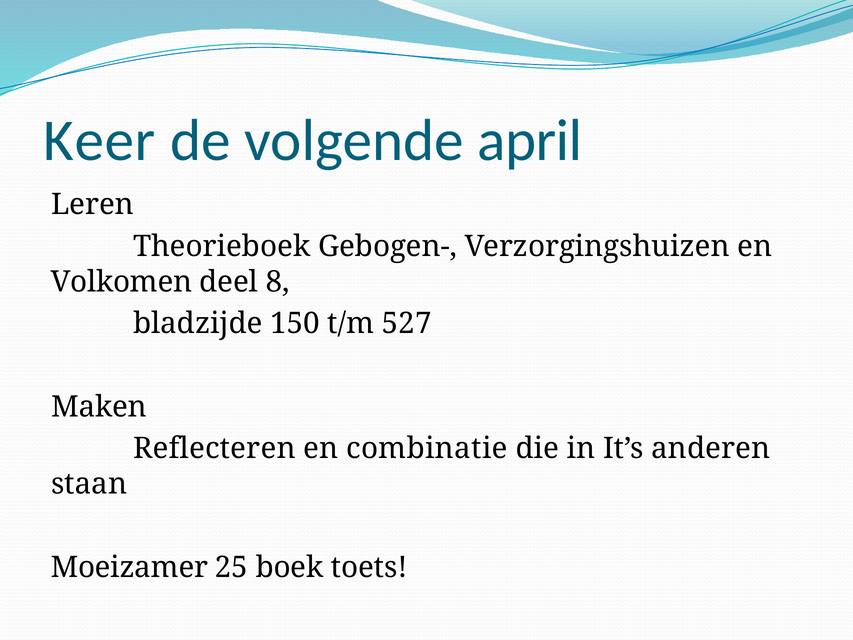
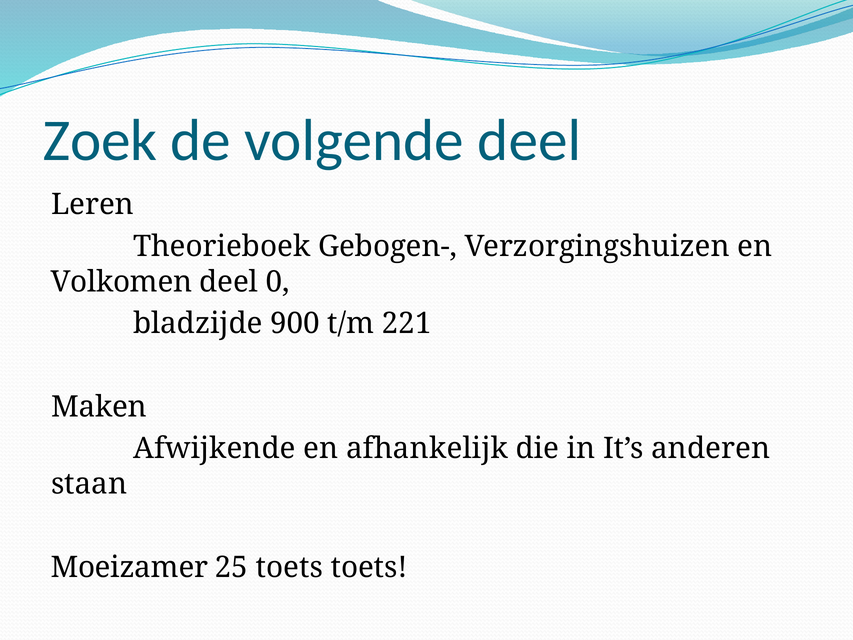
Keer: Keer -> Zoek
volgende april: april -> deel
8: 8 -> 0
150: 150 -> 900
527: 527 -> 221
Reflecteren: Reflecteren -> Afwijkende
combinatie: combinatie -> afhankelijk
25 boek: boek -> toets
